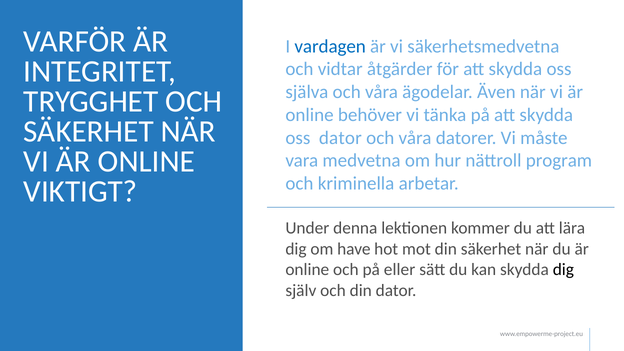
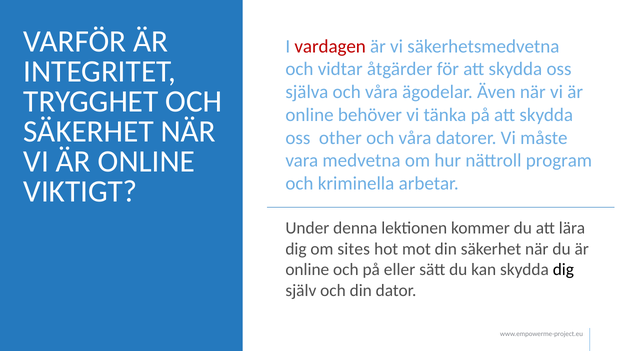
vardagen colour: blue -> red
oss dator: dator -> other
have: have -> sites
